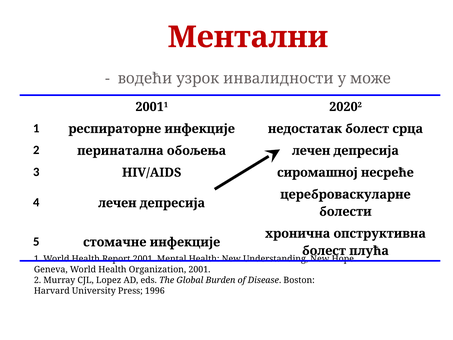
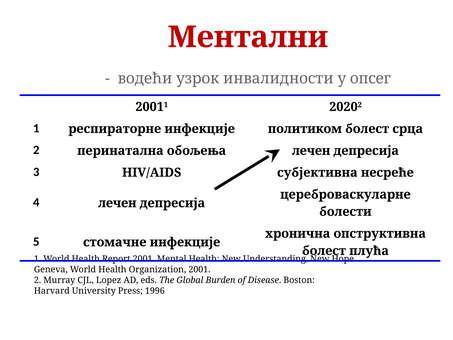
може: може -> опсег
недостатак: недостатак -> политиком
сиромашној: сиромашној -> субјективна
